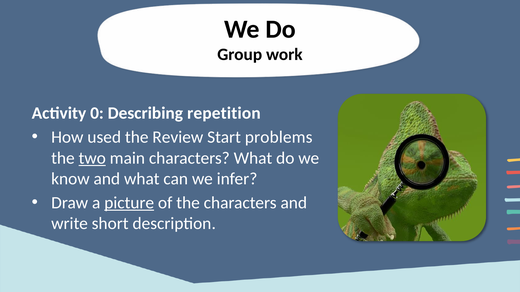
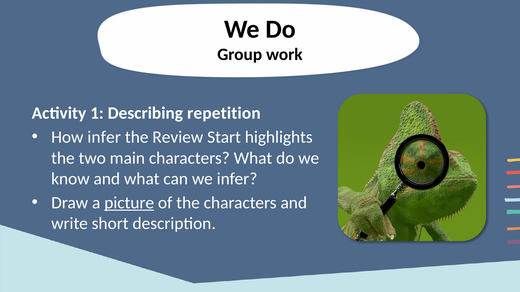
0: 0 -> 1
How used: used -> infer
problems: problems -> highlights
two underline: present -> none
